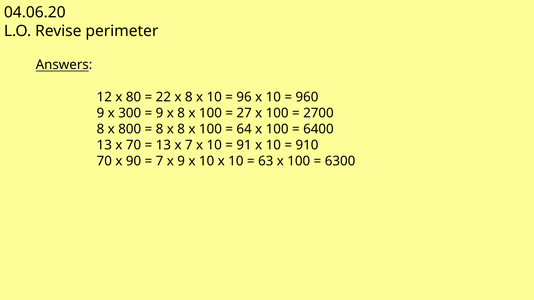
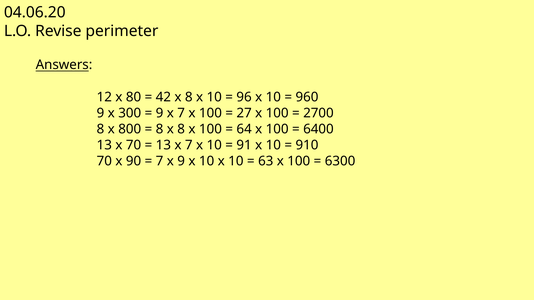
22: 22 -> 42
9 x 8: 8 -> 7
